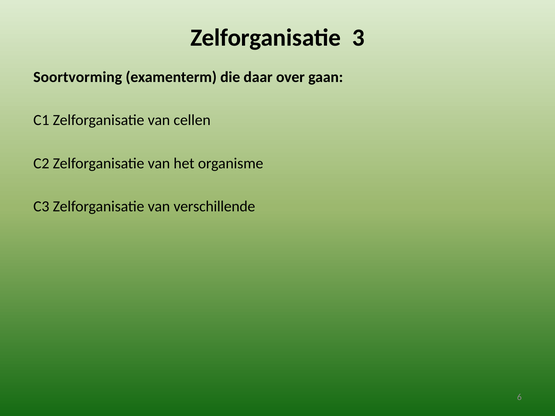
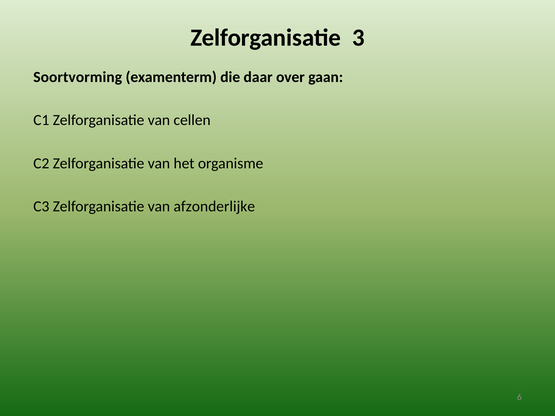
verschillende: verschillende -> afzonderlijke
